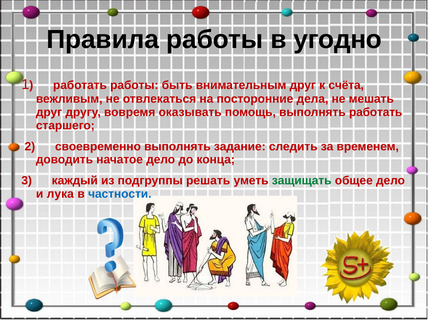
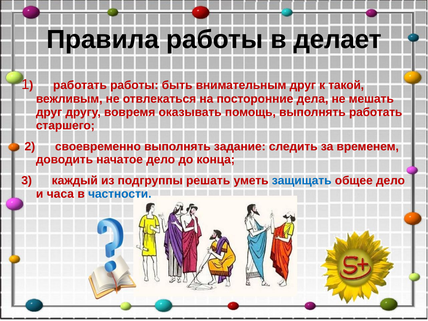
угодно: угодно -> делает
счёта: счёта -> такой
защищать colour: green -> blue
лука: лука -> часа
